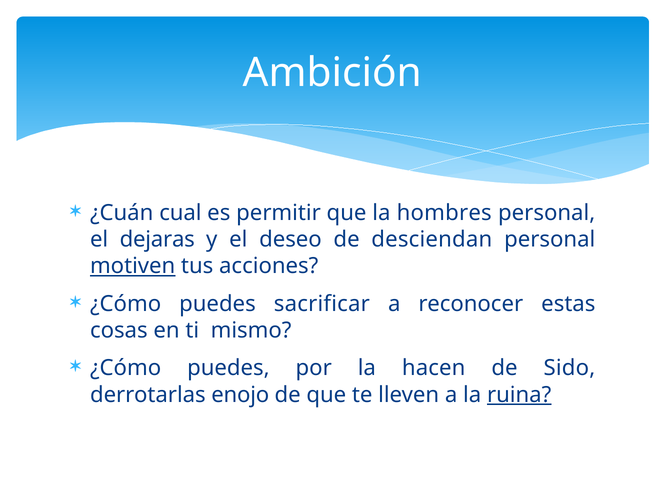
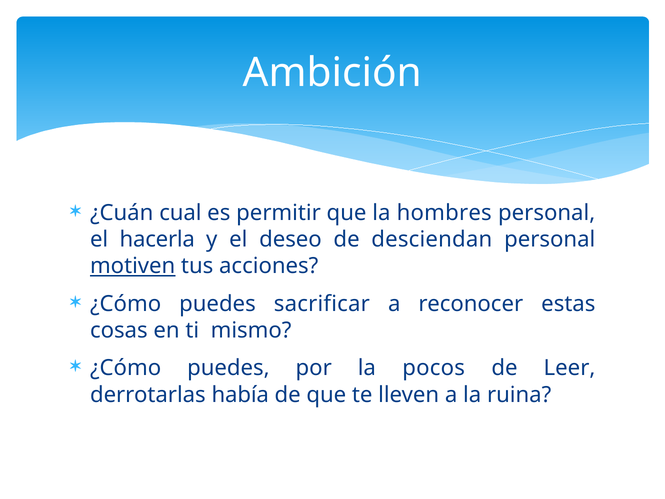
dejaras: dejaras -> hacerla
hacen: hacen -> pocos
Sido: Sido -> Leer
enojo: enojo -> había
ruina underline: present -> none
